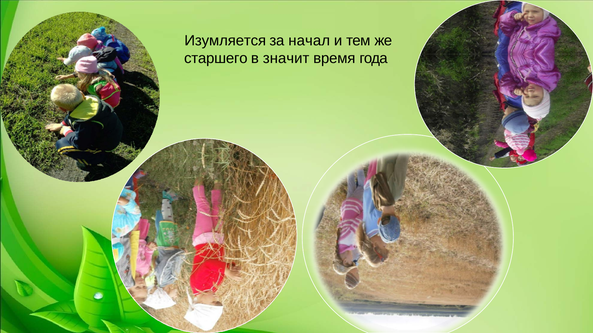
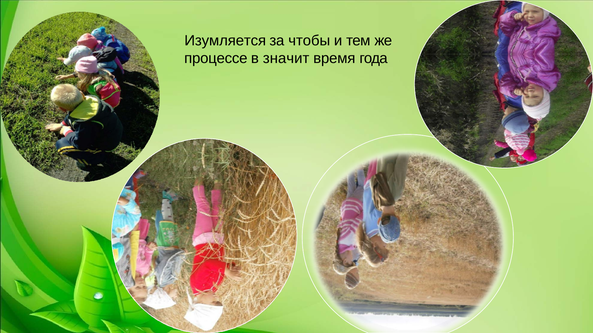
начал: начал -> чтобы
старшего: старшего -> процессе
